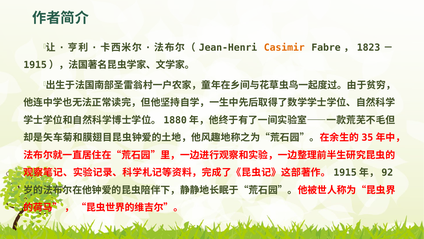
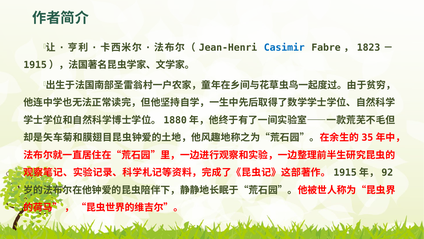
Casimir colour: orange -> blue
